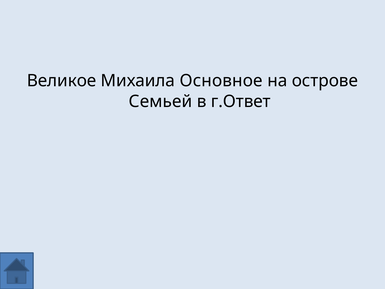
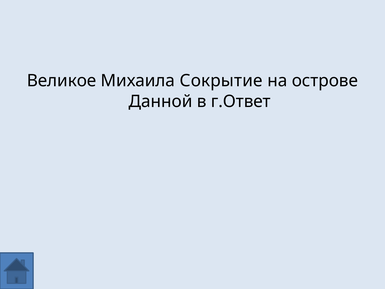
Основное: Основное -> Сокрытие
Семьей: Семьей -> Данной
